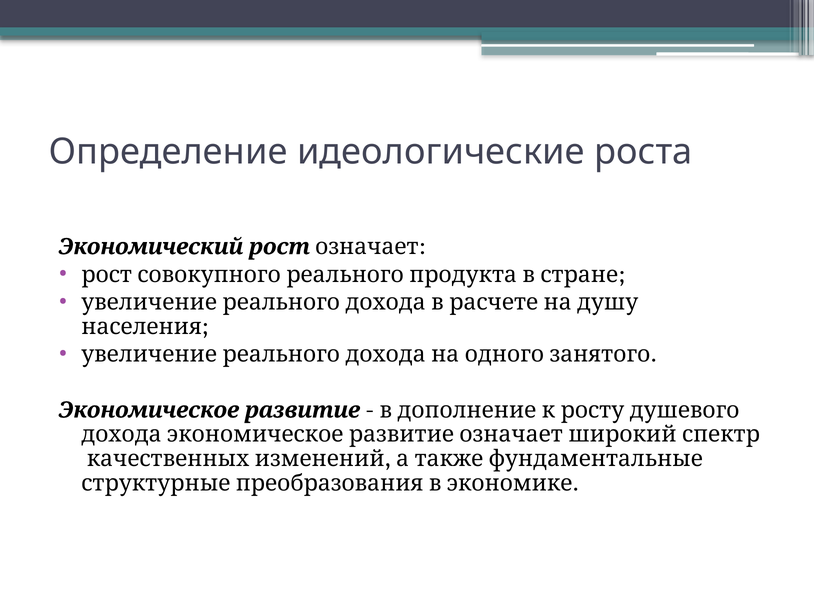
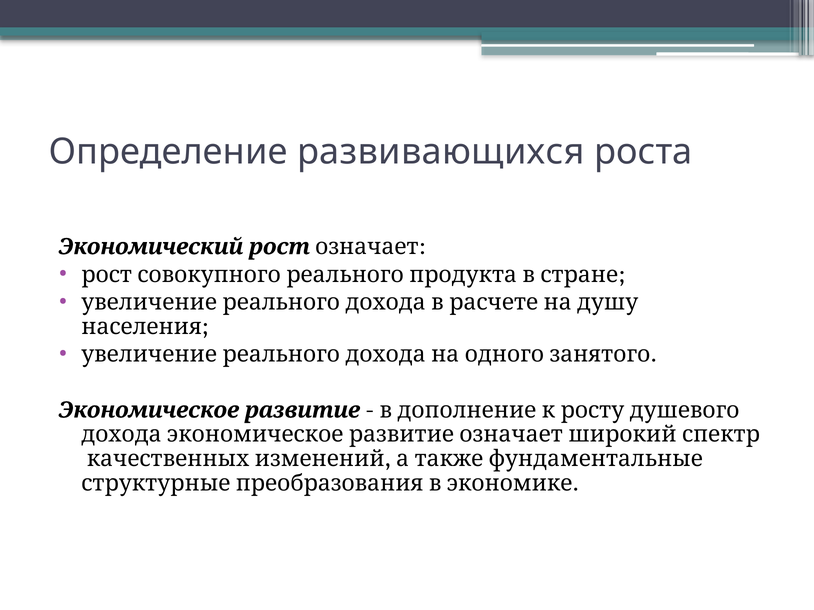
идеологические: идеологические -> развивающихся
